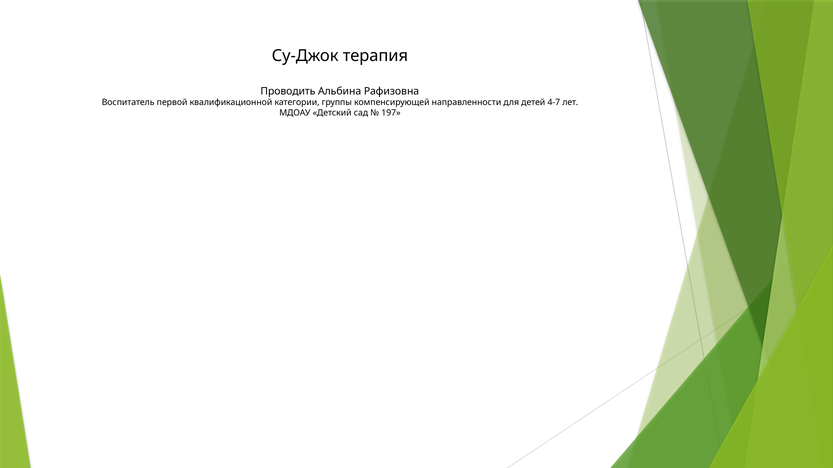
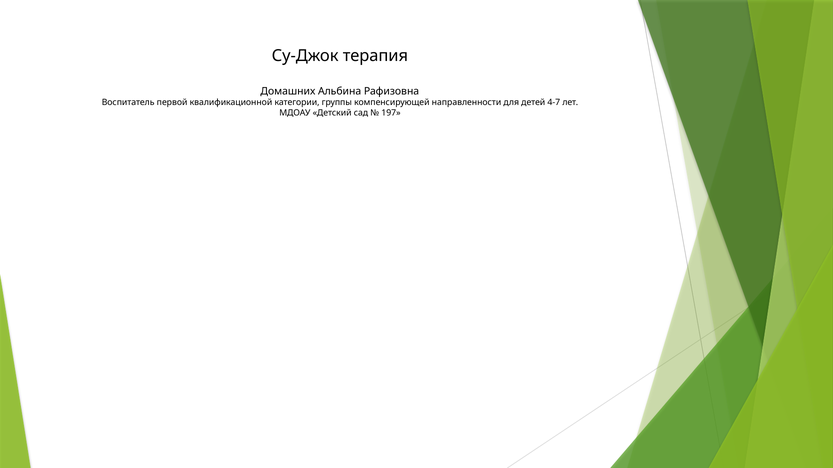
Проводить: Проводить -> Домашних
